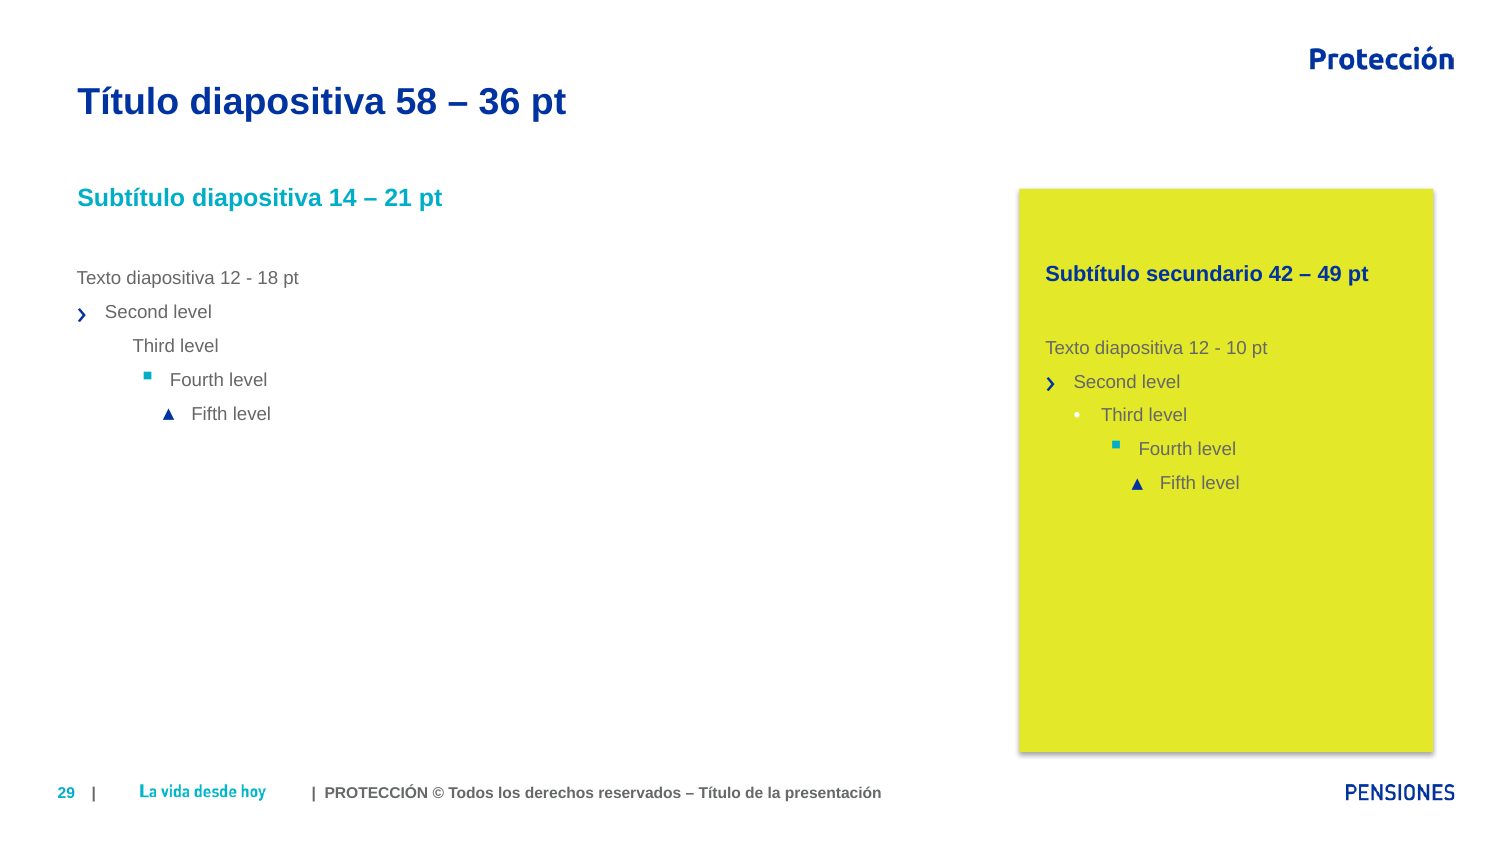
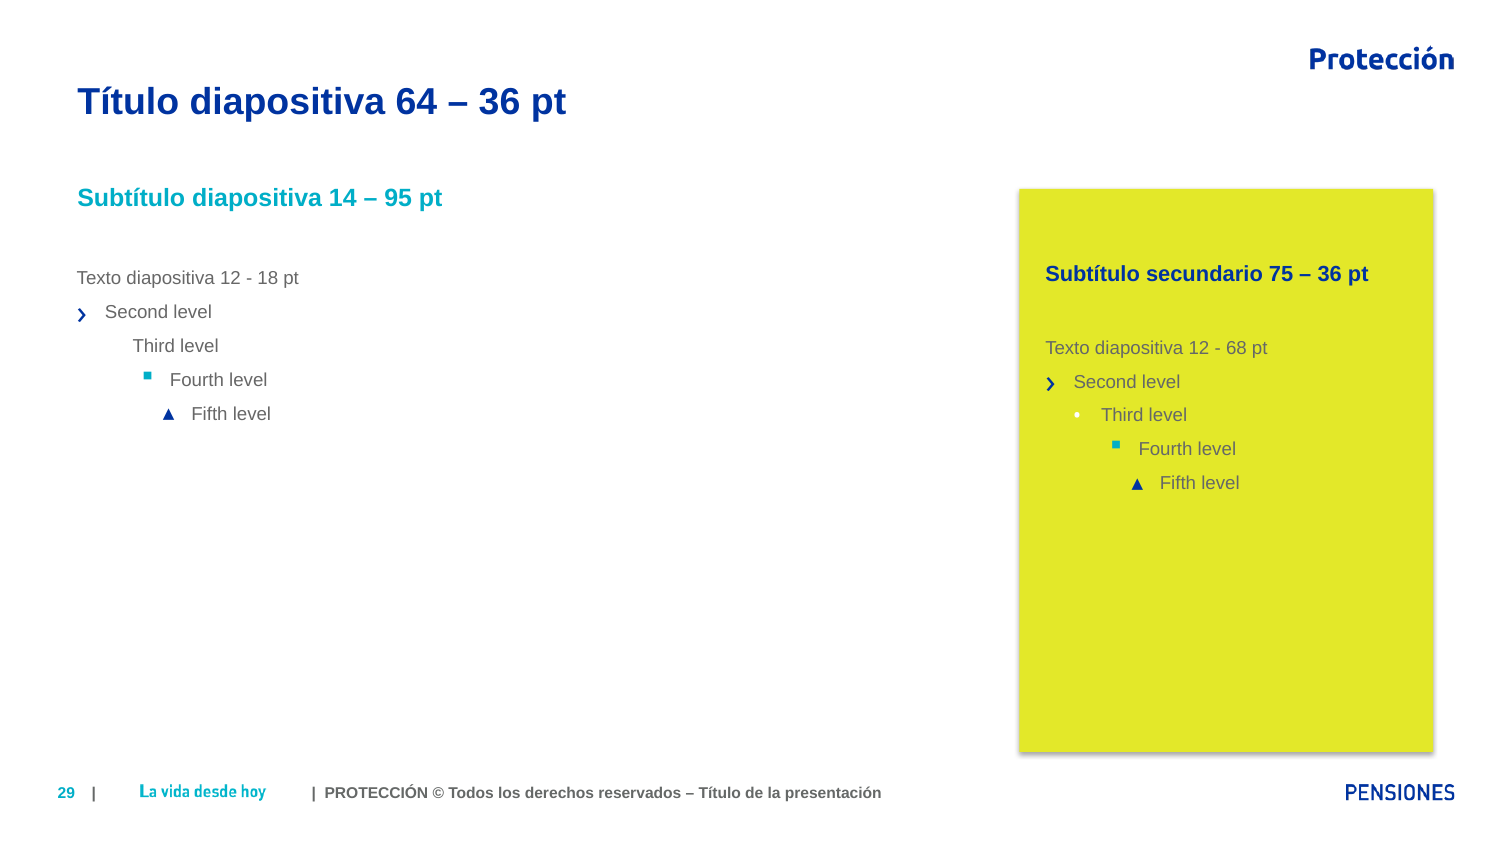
58: 58 -> 64
21: 21 -> 95
42: 42 -> 75
49 at (1330, 274): 49 -> 36
10: 10 -> 68
